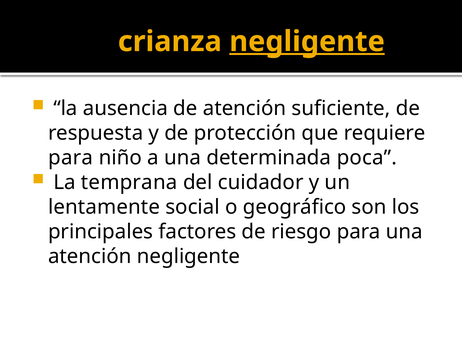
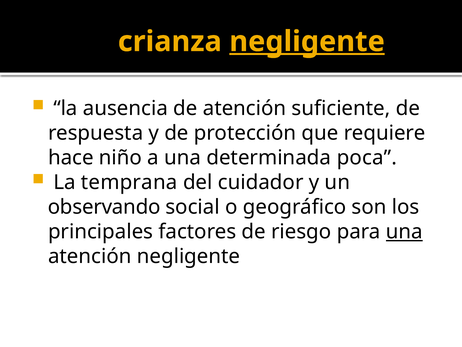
para at (71, 157): para -> hace
lentamente: lentamente -> observando
una at (404, 231) underline: none -> present
